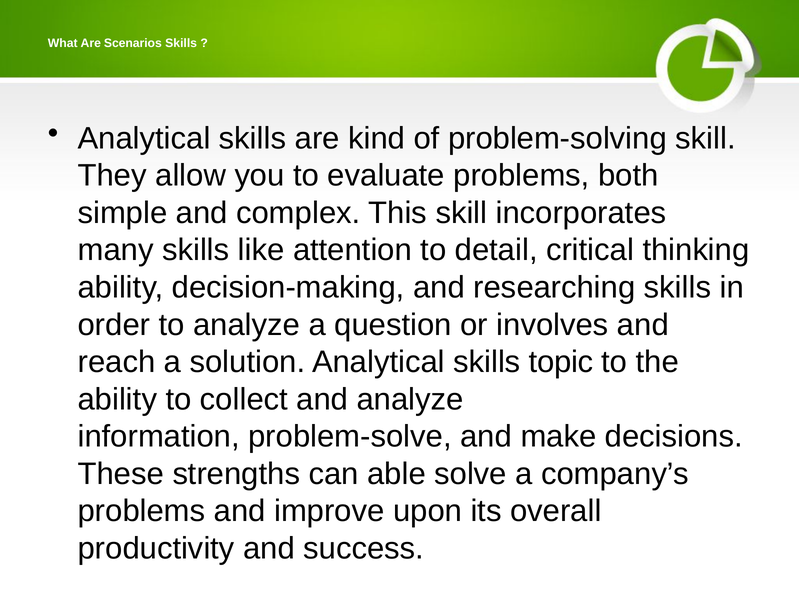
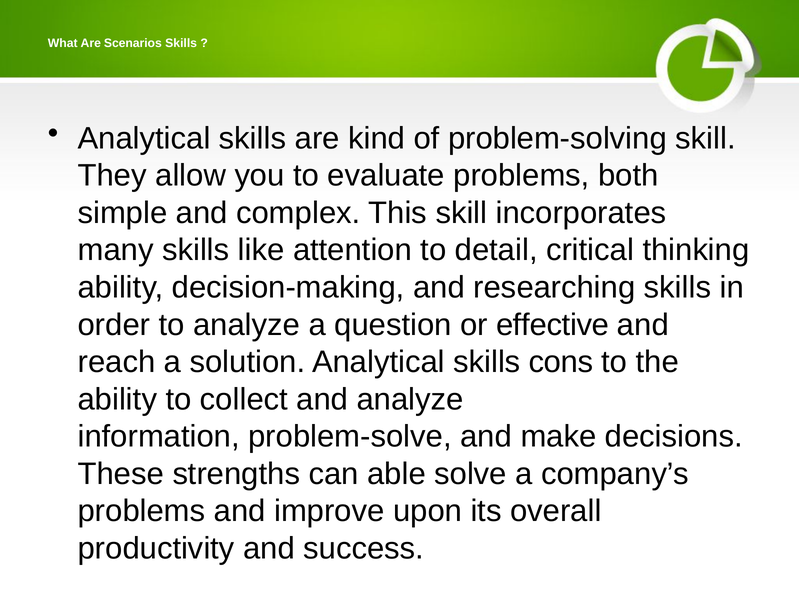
involves: involves -> effective
topic: topic -> cons
